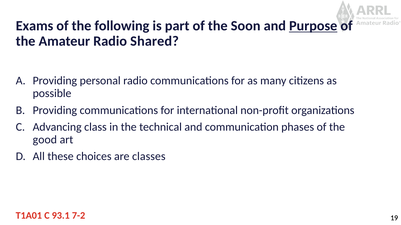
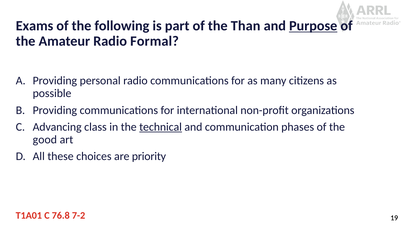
Soon: Soon -> Than
Shared: Shared -> Formal
technical underline: none -> present
classes: classes -> priority
93.1: 93.1 -> 76.8
